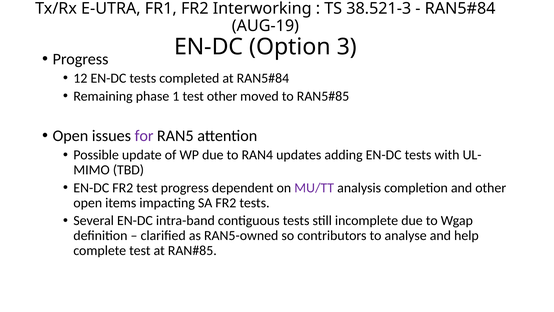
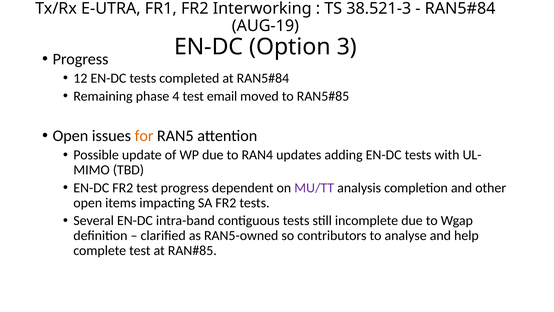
1: 1 -> 4
test other: other -> email
for colour: purple -> orange
